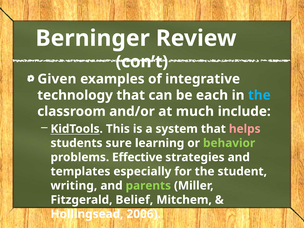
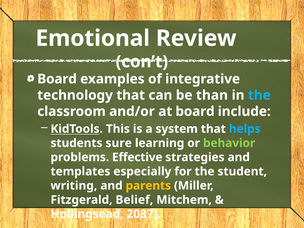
Berninger: Berninger -> Emotional
Given at (57, 79): Given -> Board
each: each -> than
at much: much -> board
helps colour: pink -> light blue
parents colour: light green -> yellow
2006: 2006 -> 2037
